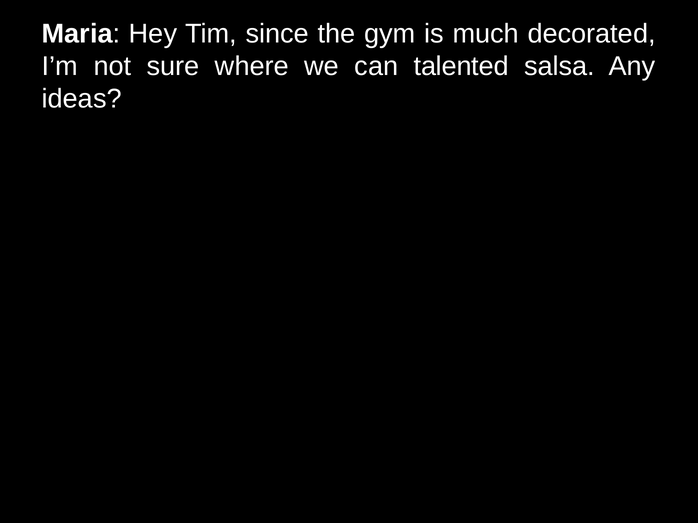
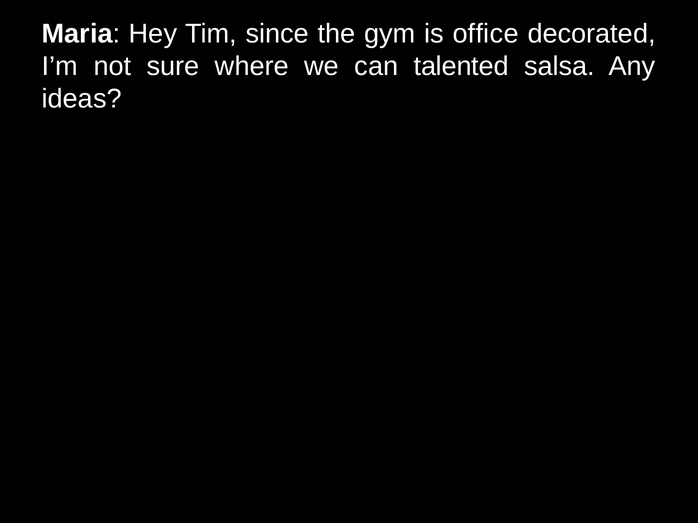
much: much -> office
